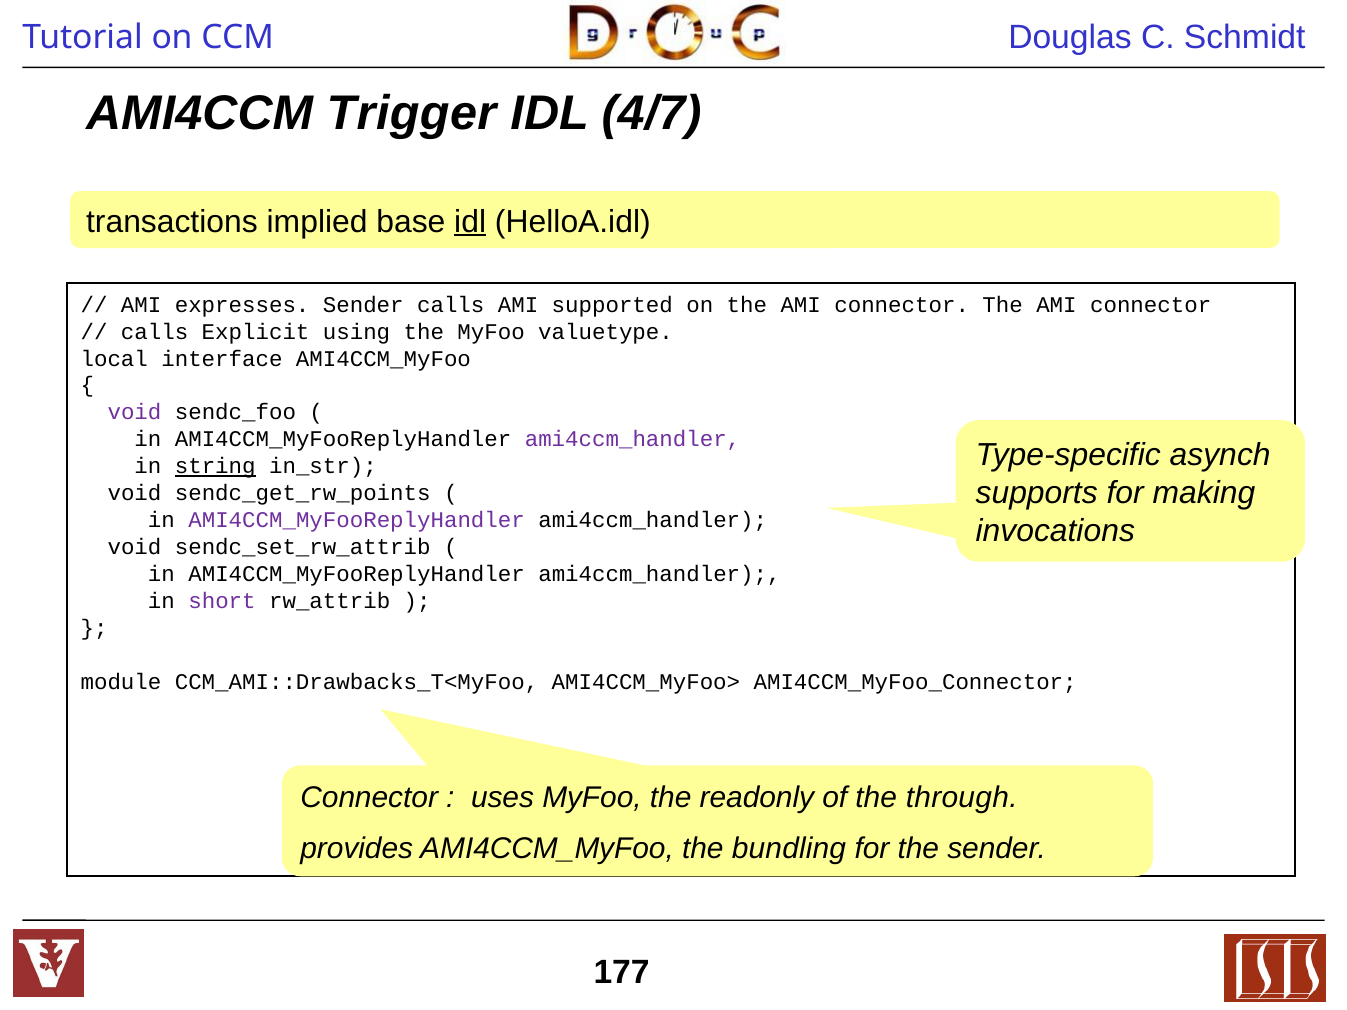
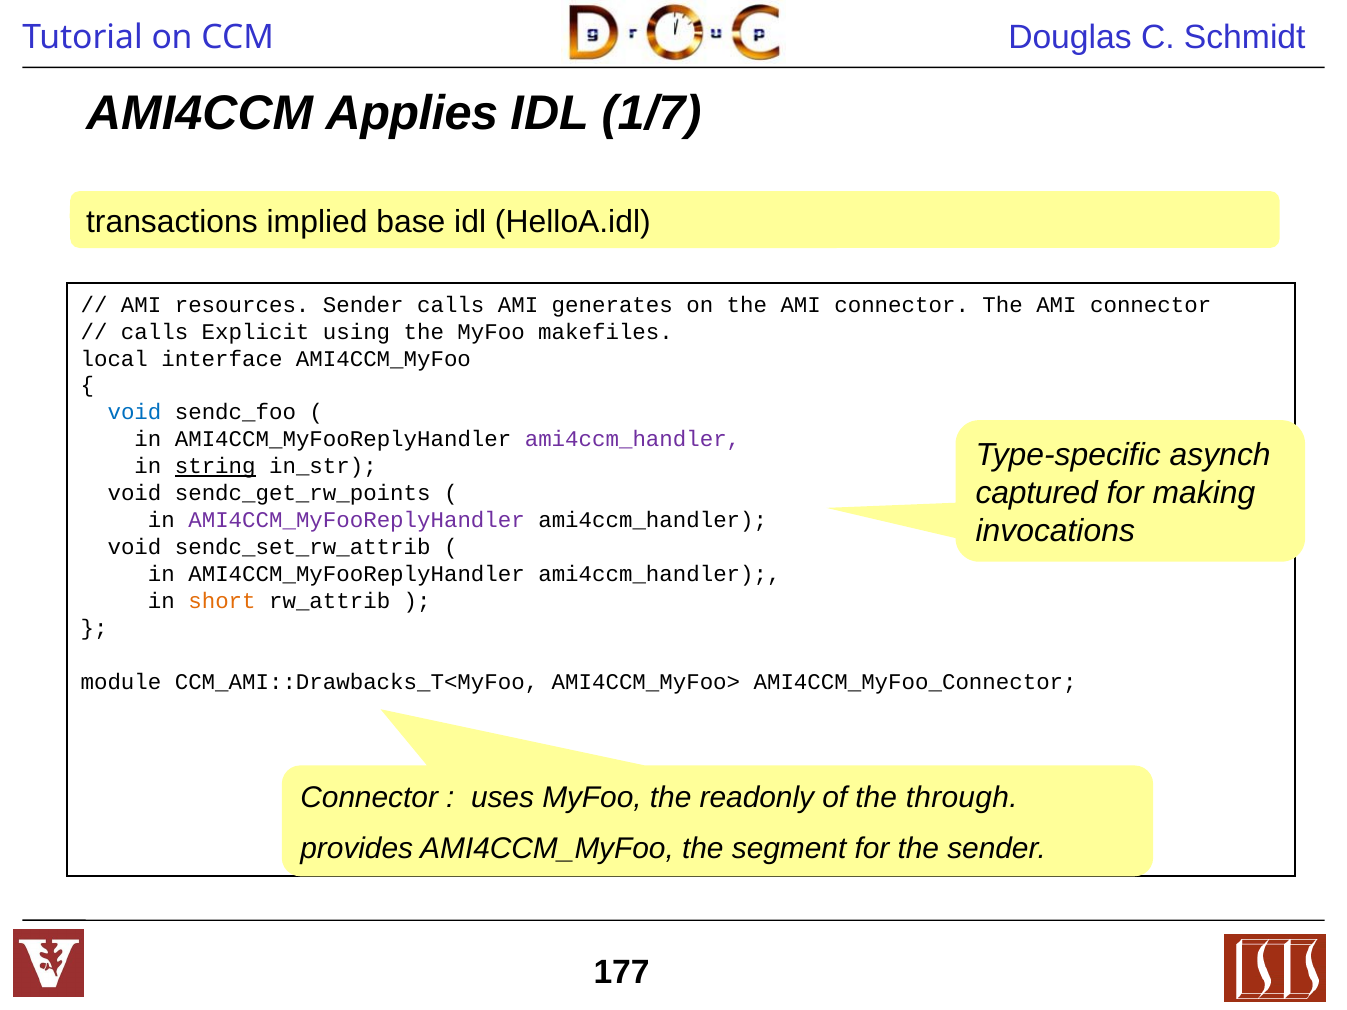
Trigger: Trigger -> Applies
4/7: 4/7 -> 1/7
idl at (470, 222) underline: present -> none
expresses: expresses -> resources
supported: supported -> generates
valuetype: valuetype -> makefiles
void at (134, 413) colour: purple -> blue
supports: supports -> captured
short colour: purple -> orange
bundling: bundling -> segment
